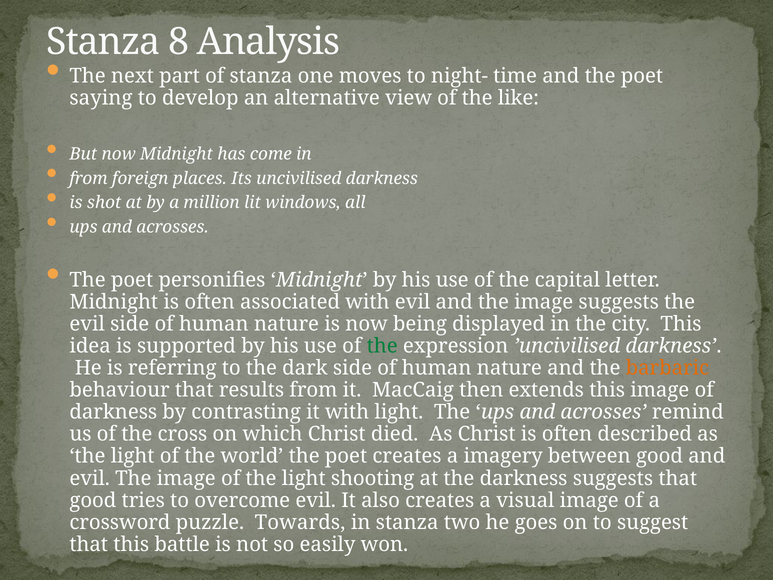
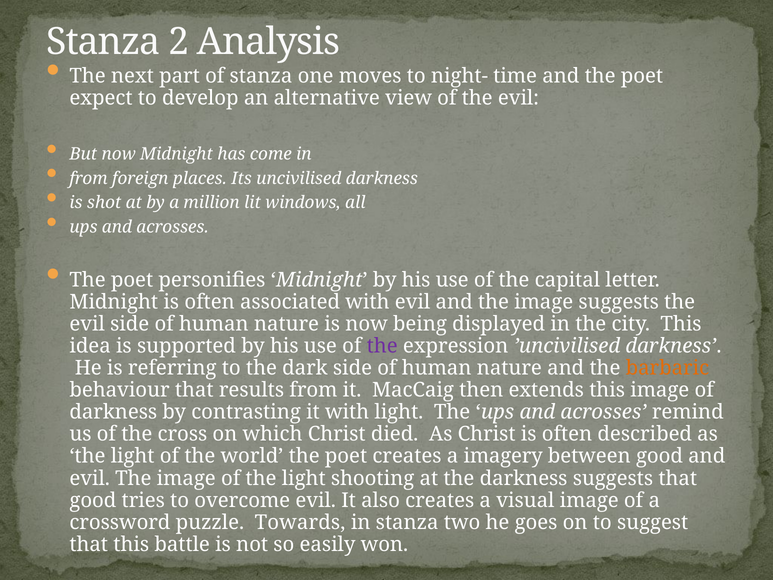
8: 8 -> 2
saying: saying -> expect
of the like: like -> evil
the at (382, 346) colour: green -> purple
